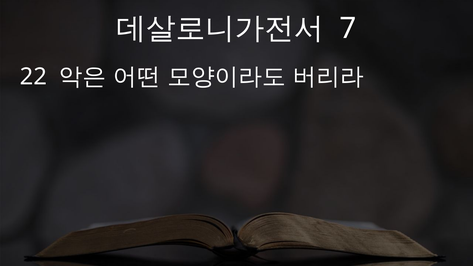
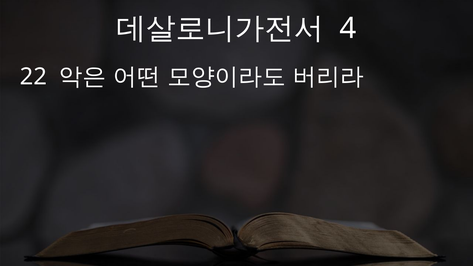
7: 7 -> 4
